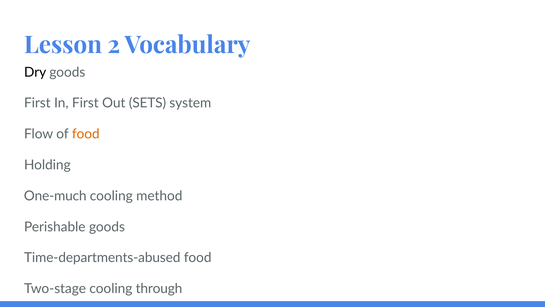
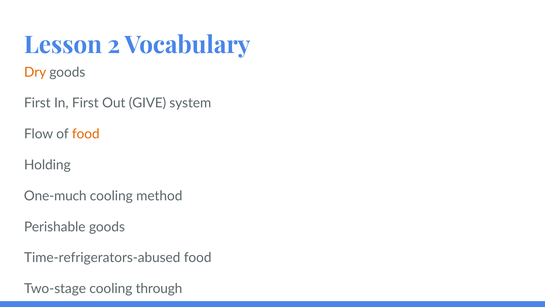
Dry colour: black -> orange
SETS: SETS -> GIVE
Time-departments-abused: Time-departments-abused -> Time-refrigerators-abused
